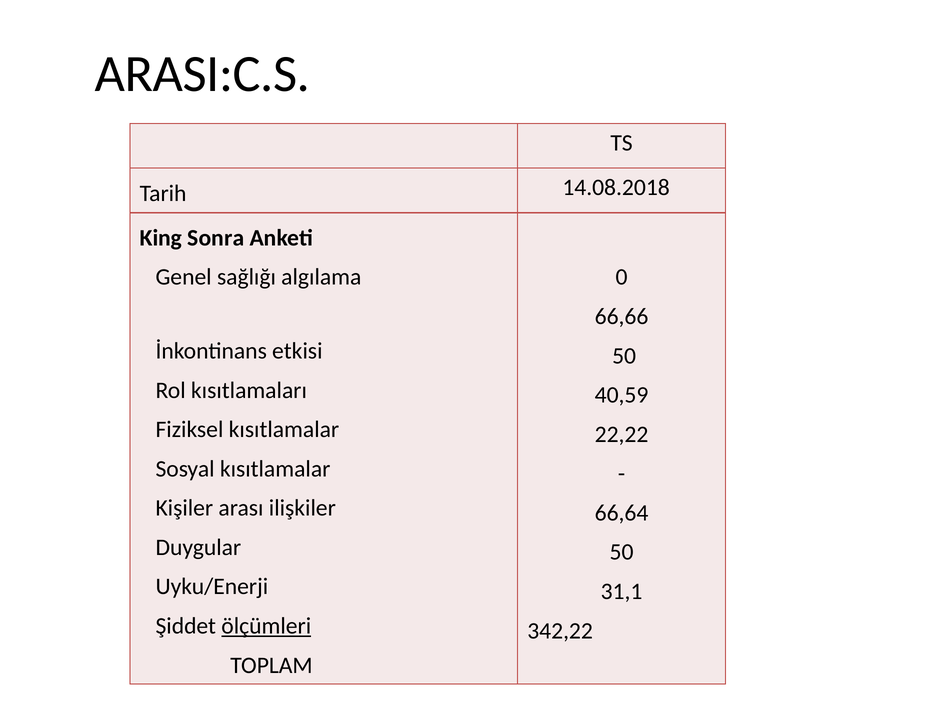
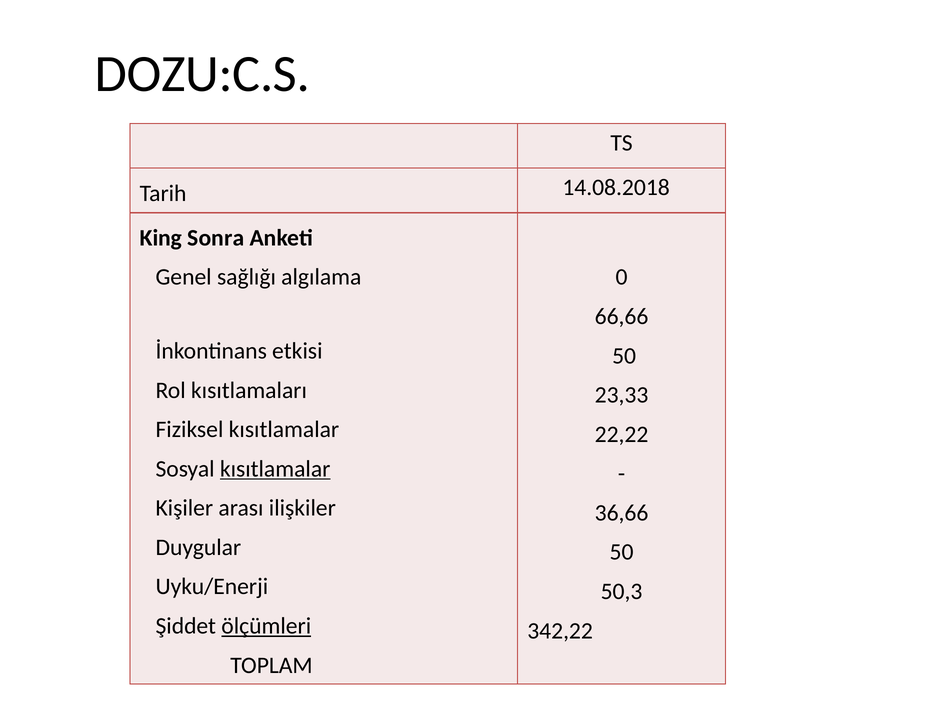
ARASI:C.S: ARASI:C.S -> DOZU:C.S
40,59: 40,59 -> 23,33
kısıtlamalar at (275, 469) underline: none -> present
66,64: 66,64 -> 36,66
31,1: 31,1 -> 50,3
